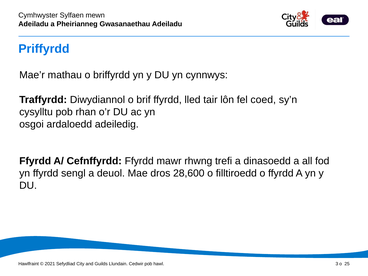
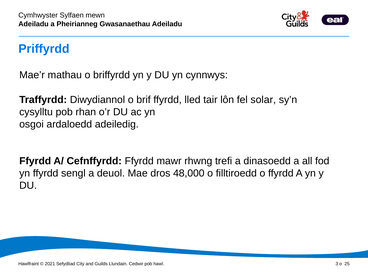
coed: coed -> solar
28,600: 28,600 -> 48,000
